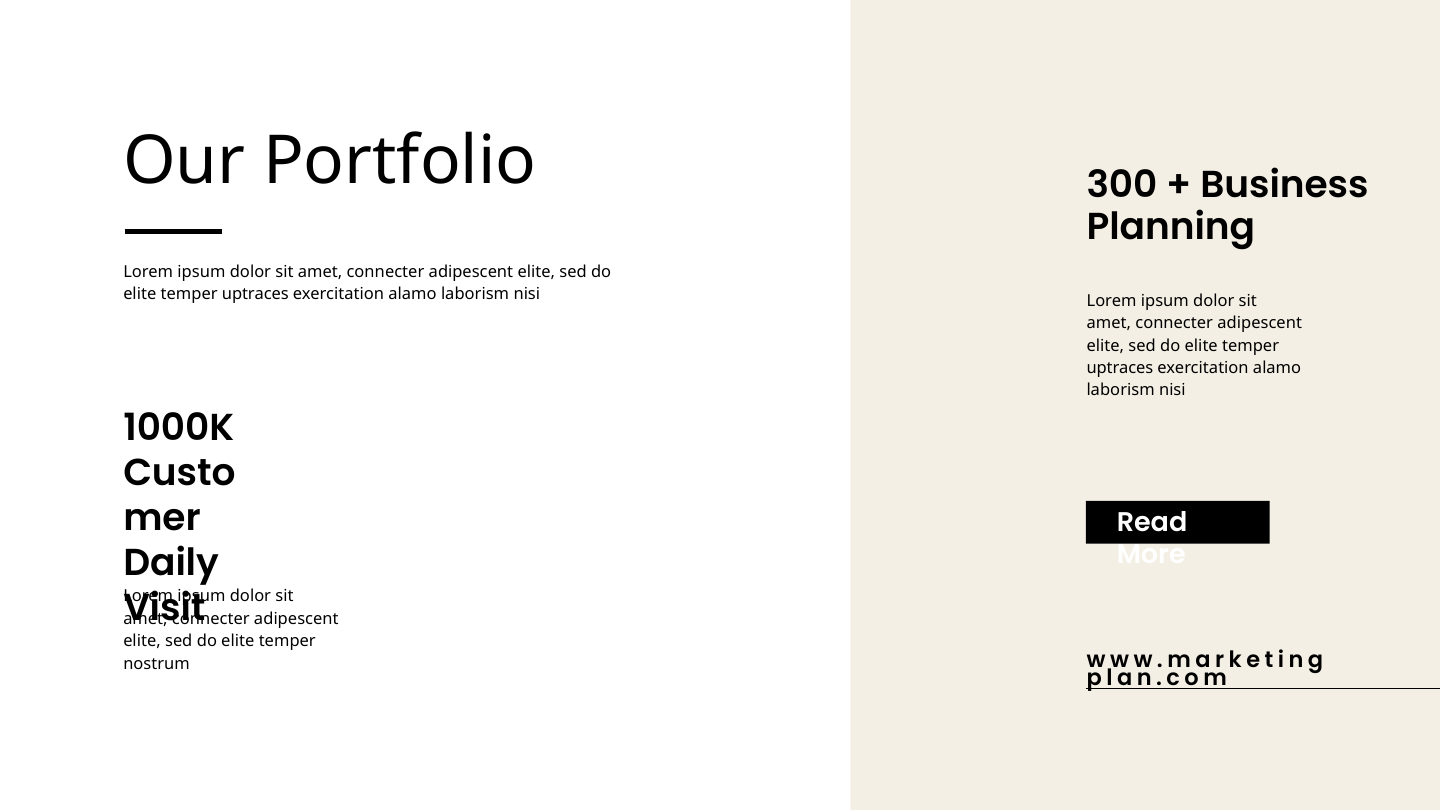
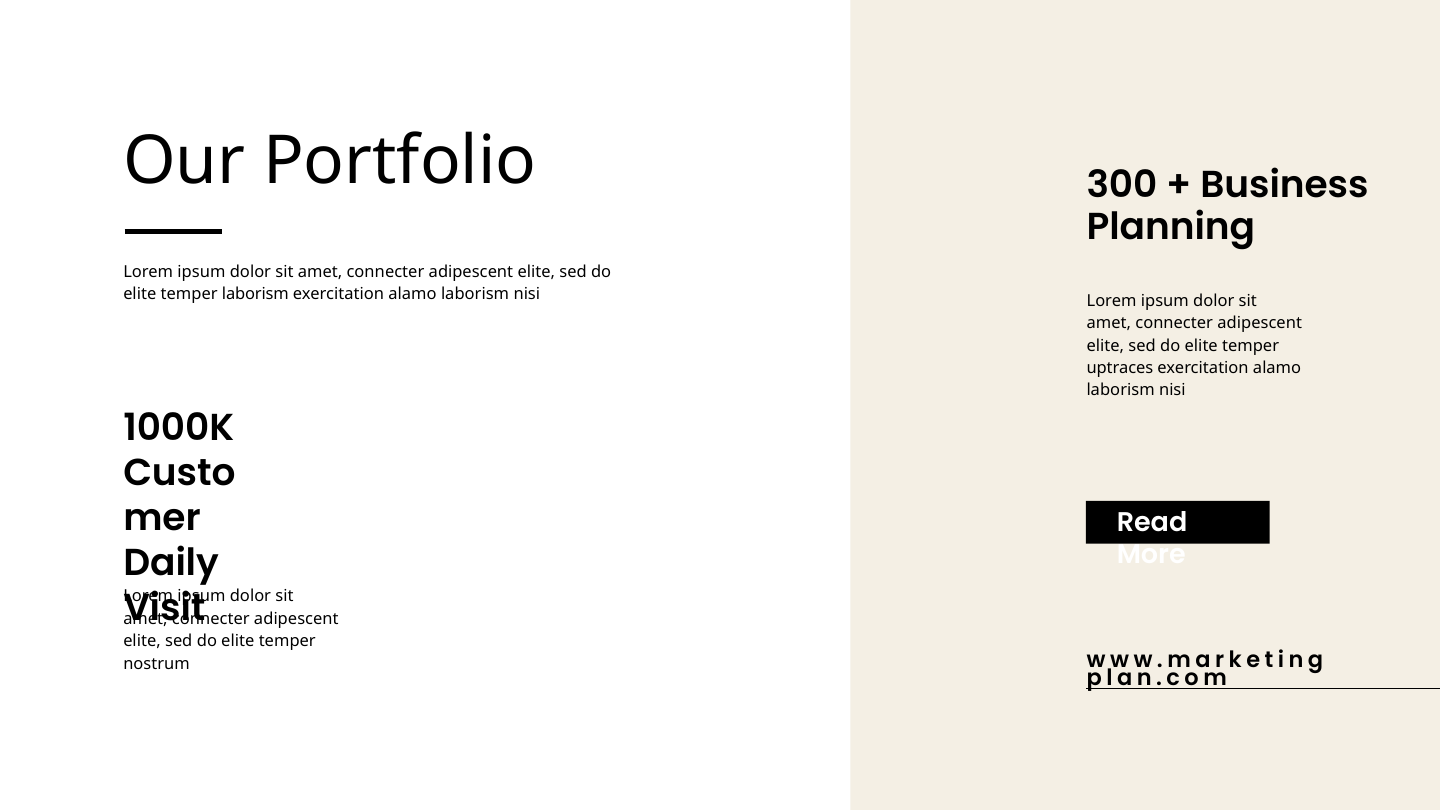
uptraces at (255, 294): uptraces -> laborism
